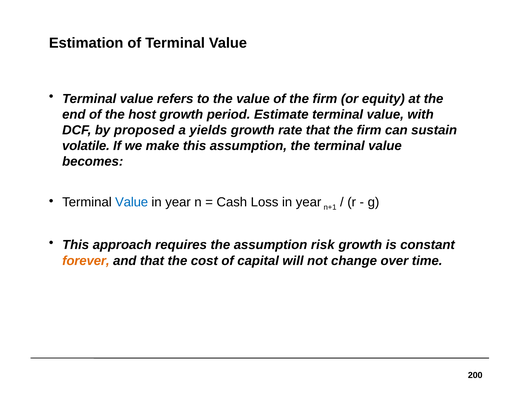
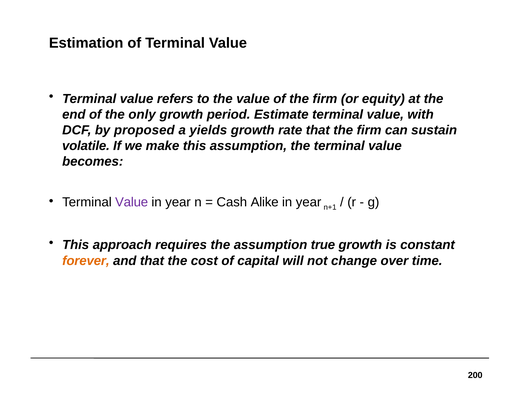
host: host -> only
Value at (132, 202) colour: blue -> purple
Loss: Loss -> Alike
risk: risk -> true
